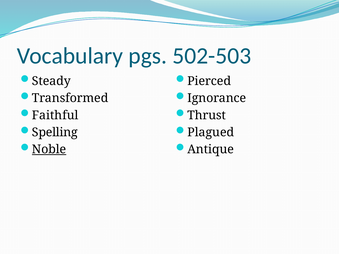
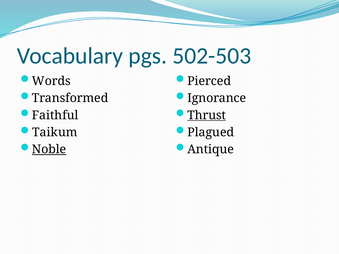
Steady: Steady -> Words
Thrust underline: none -> present
Spelling: Spelling -> Taikum
